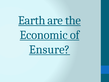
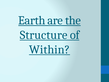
Economic: Economic -> Structure
Ensure: Ensure -> Within
